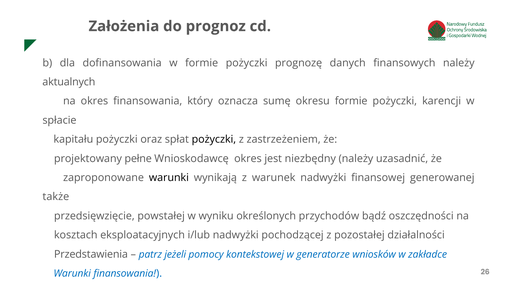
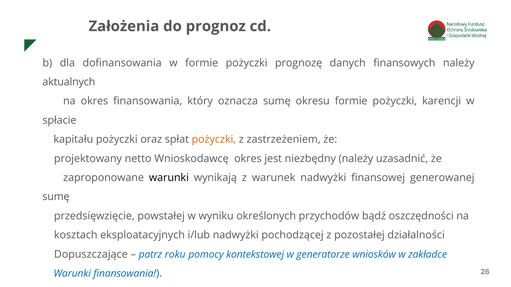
pożyczki at (214, 140) colour: black -> orange
pełne: pełne -> netto
także at (56, 197): także -> sumę
Przedstawienia: Przedstawienia -> Dopuszczające
jeżeli: jeżeli -> roku
